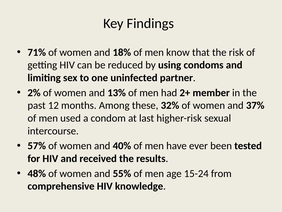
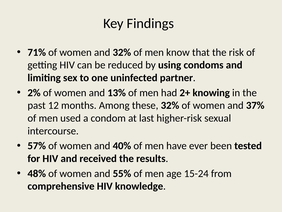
and 18%: 18% -> 32%
member: member -> knowing
